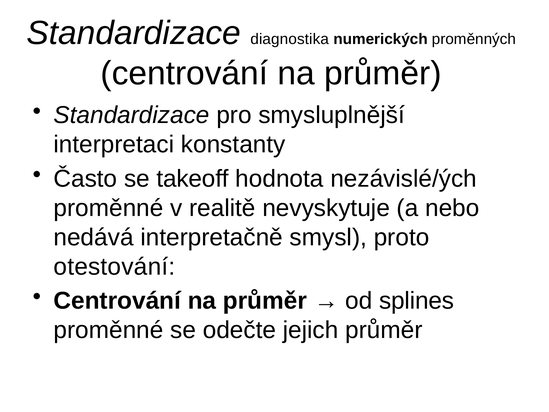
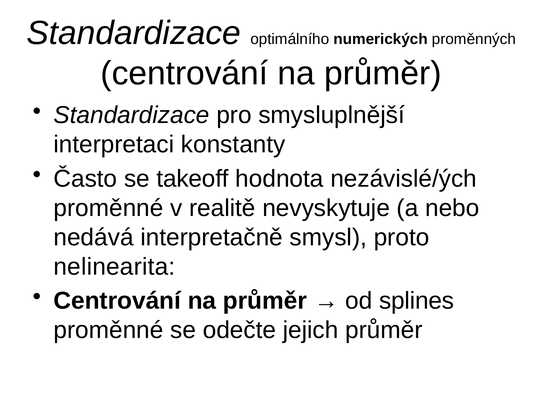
diagnostika: diagnostika -> optimálního
otestování: otestování -> nelinearita
